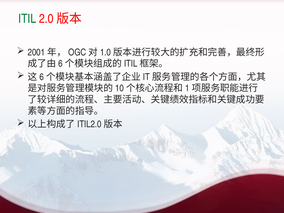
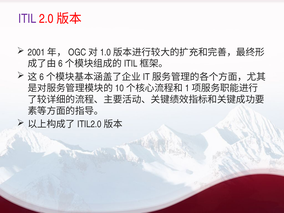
ITIL colour: green -> purple
